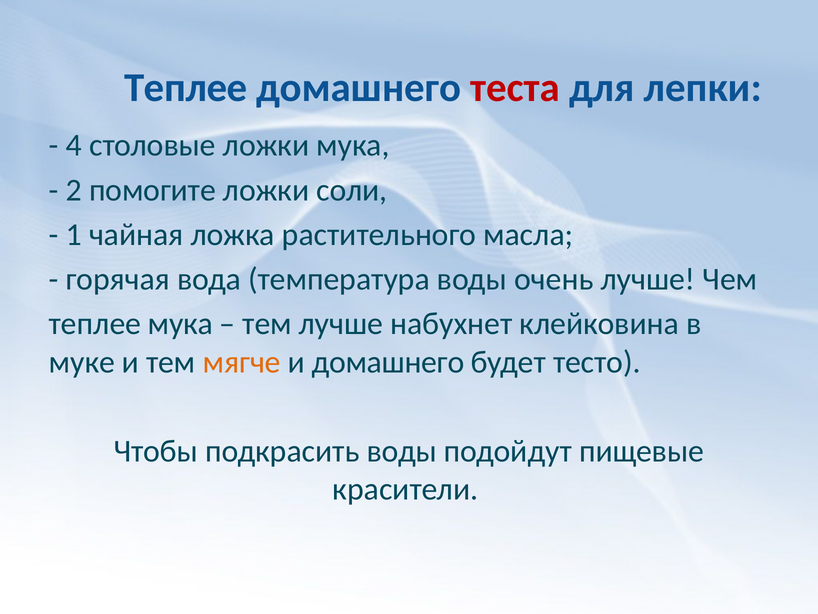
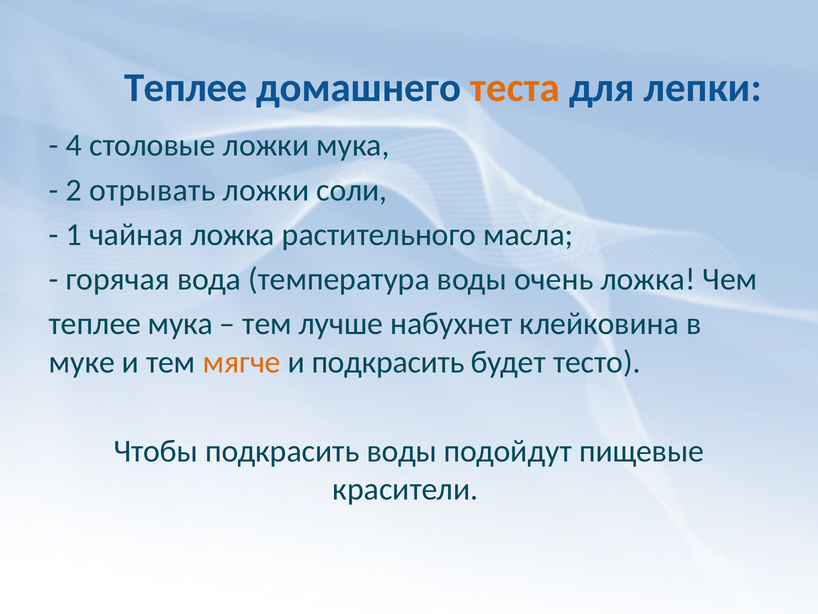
теста colour: red -> orange
помогите: помогите -> отрывать
очень лучше: лучше -> ложка
и домашнего: домашнего -> подкрасить
